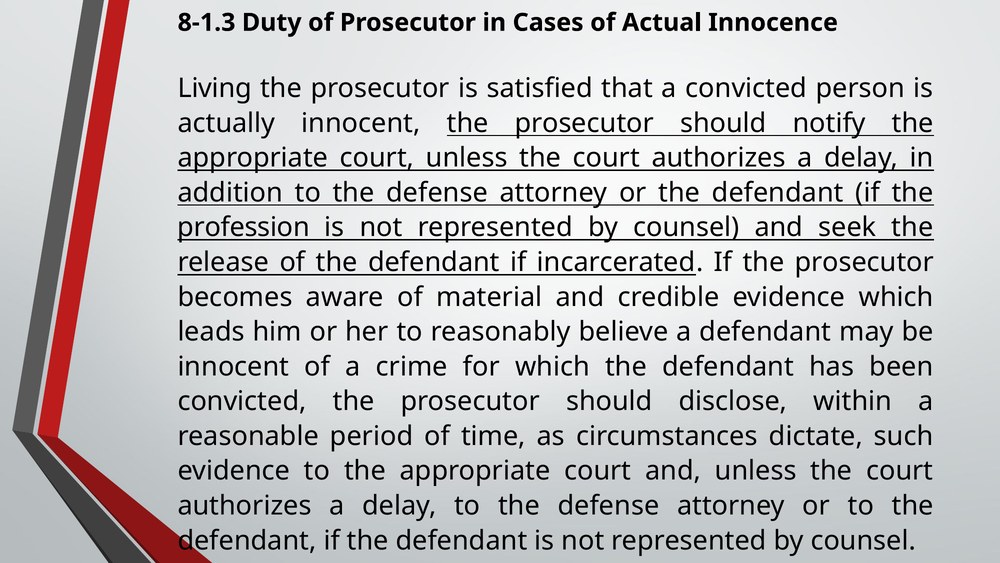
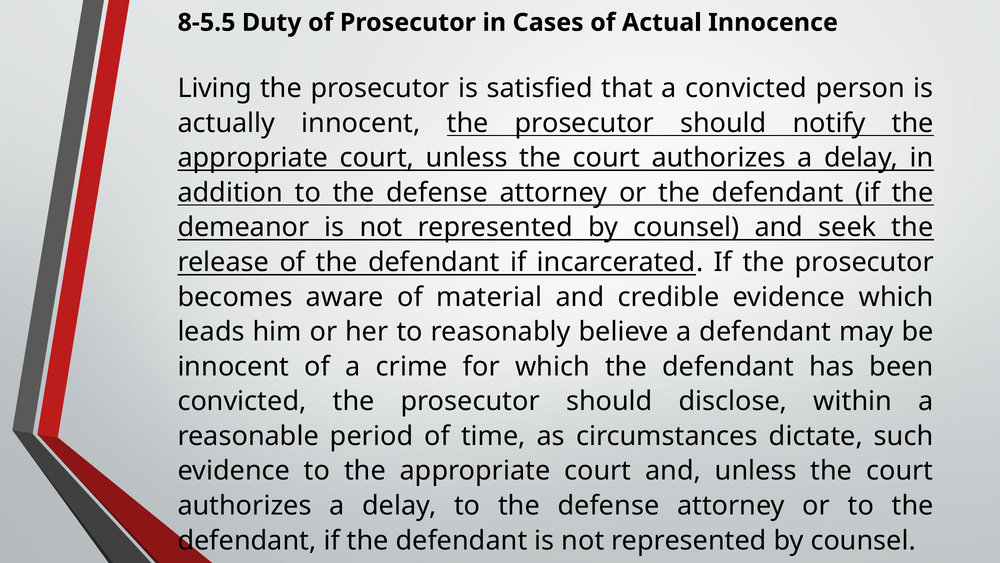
8-1.3: 8-1.3 -> 8-5.5
profession: profession -> demeanor
